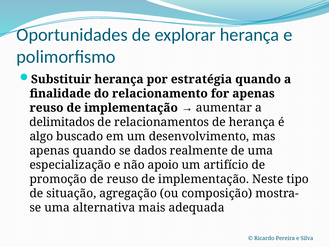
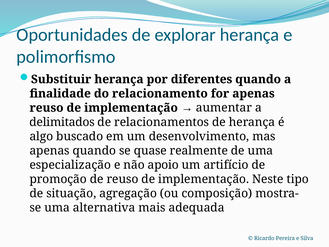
estratégia: estratégia -> diferentes
dados: dados -> quase
